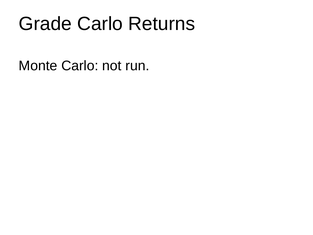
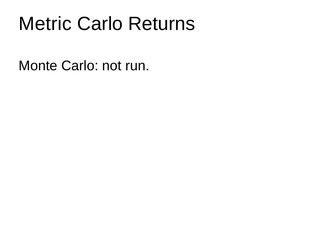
Grade: Grade -> Metric
